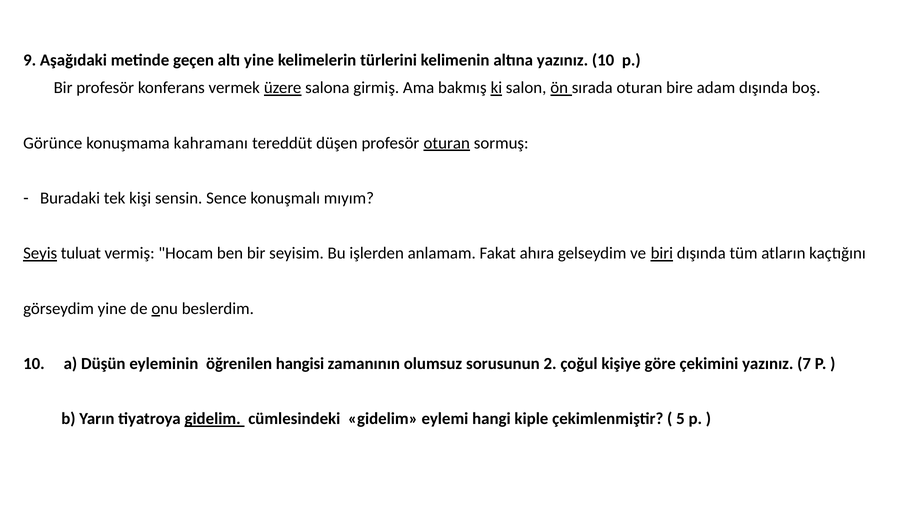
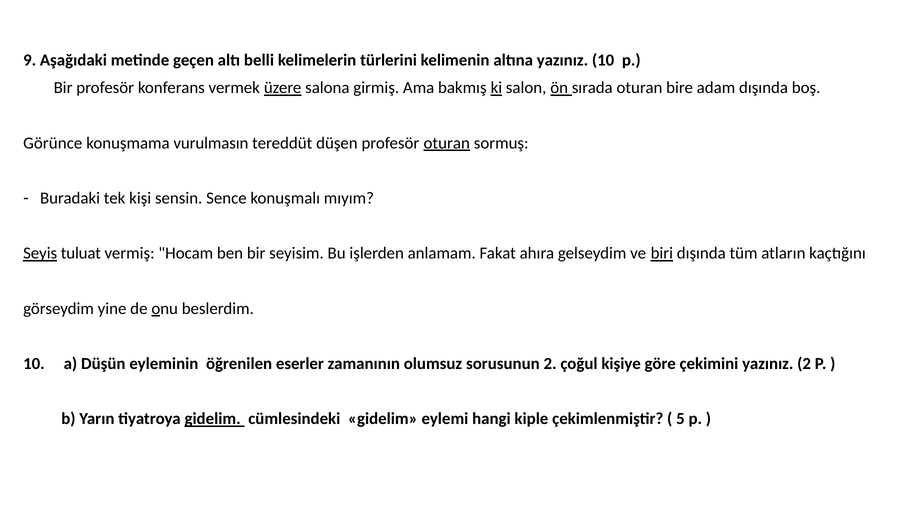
altı yine: yine -> belli
kahramanı: kahramanı -> vurulmasın
hangisi: hangisi -> eserler
yazınız 7: 7 -> 2
